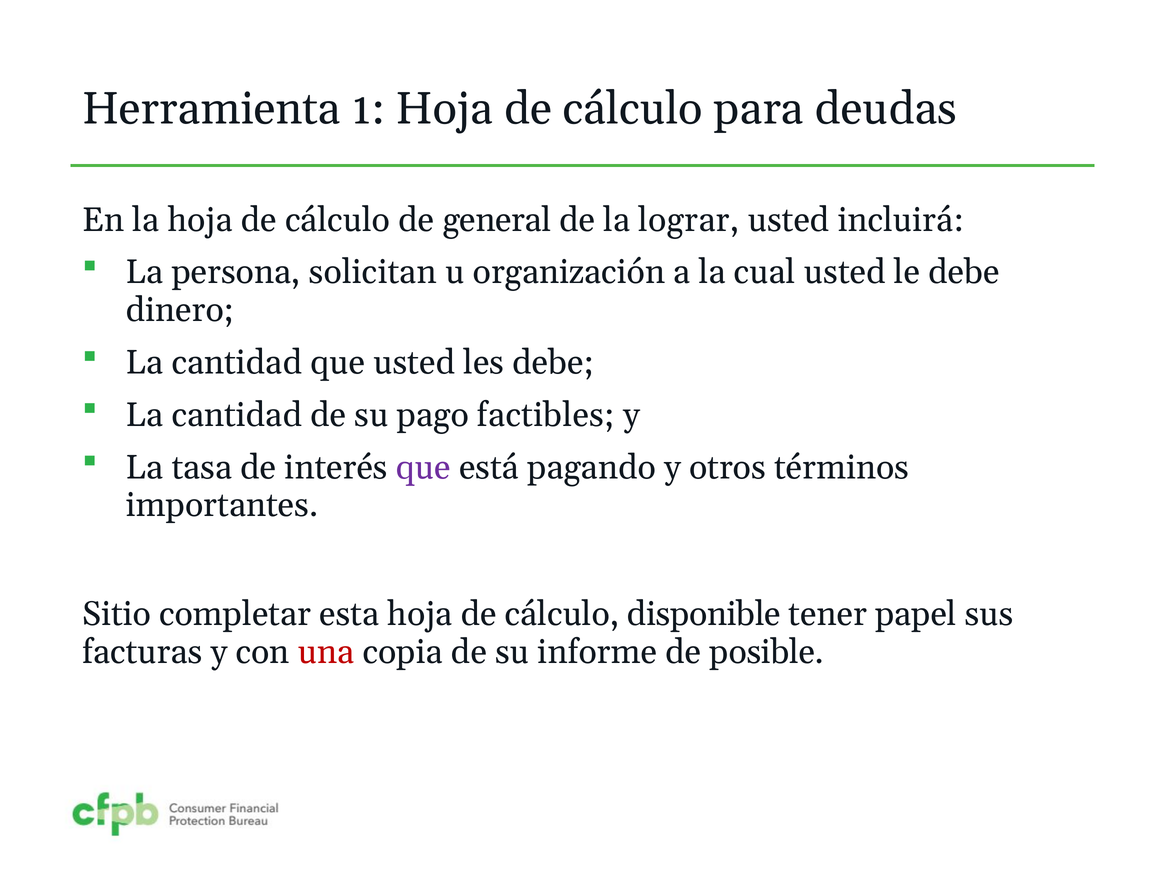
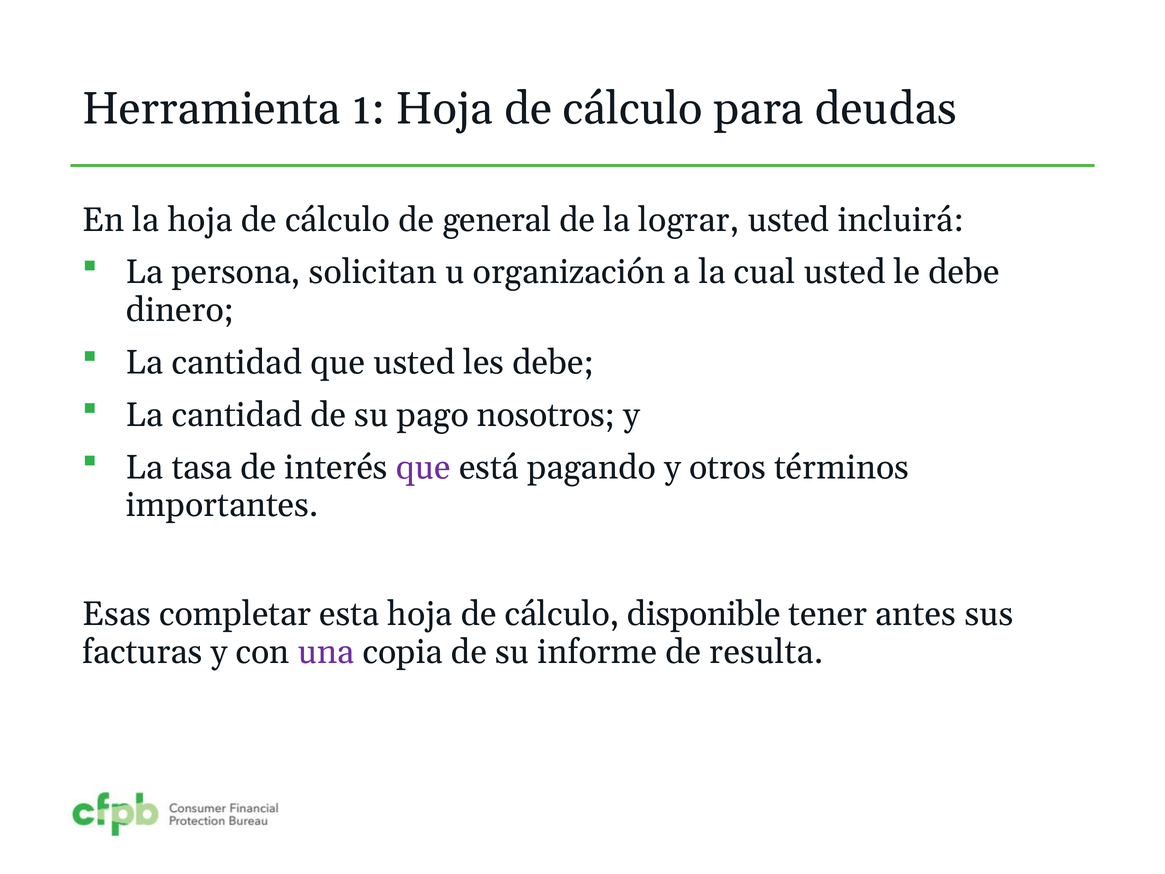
factibles: factibles -> nosotros
Sitio: Sitio -> Esas
papel: papel -> antes
una colour: red -> purple
posible: posible -> resulta
